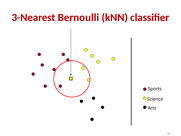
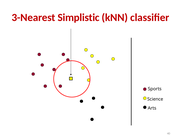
Bernoulli: Bernoulli -> Simplistic
